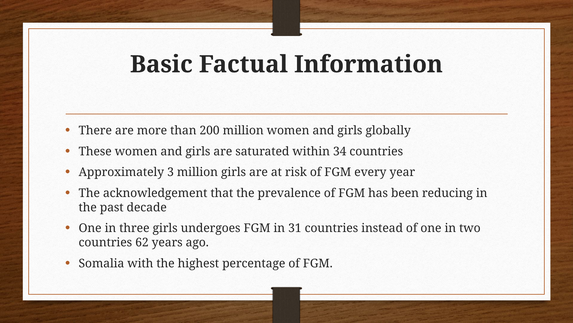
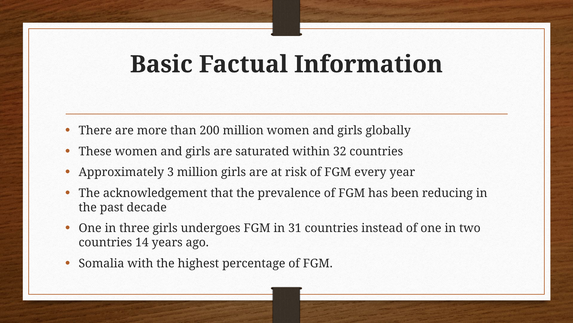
34: 34 -> 32
62: 62 -> 14
